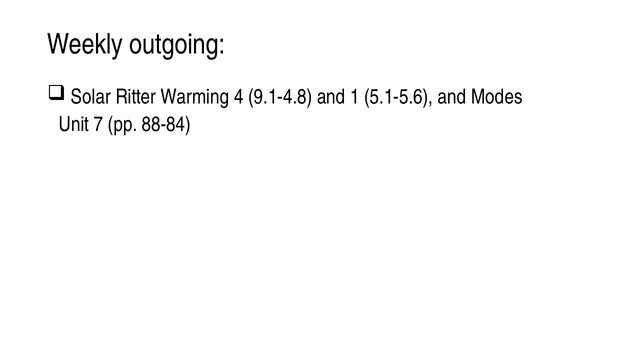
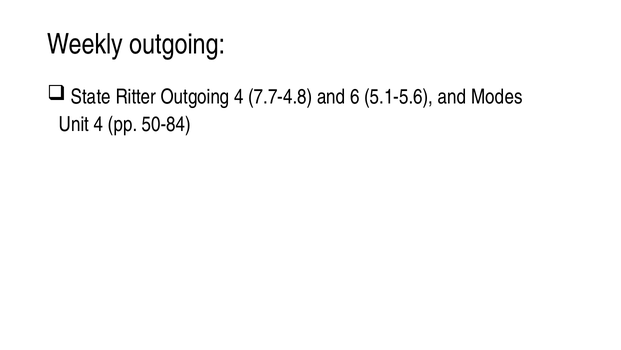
Solar: Solar -> State
Ritter Warming: Warming -> Outgoing
9.1-4.8: 9.1-4.8 -> 7.7-4.8
1: 1 -> 6
Unit 7: 7 -> 4
88-84: 88-84 -> 50-84
